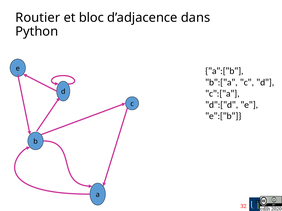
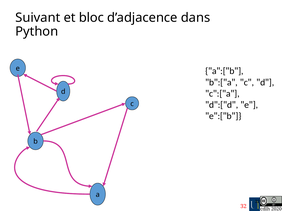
Routier: Routier -> Suivant
